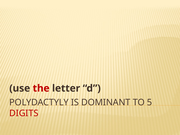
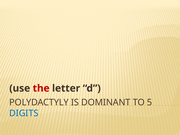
DIGITS colour: red -> blue
